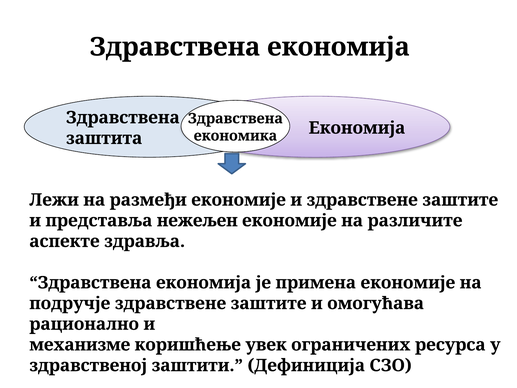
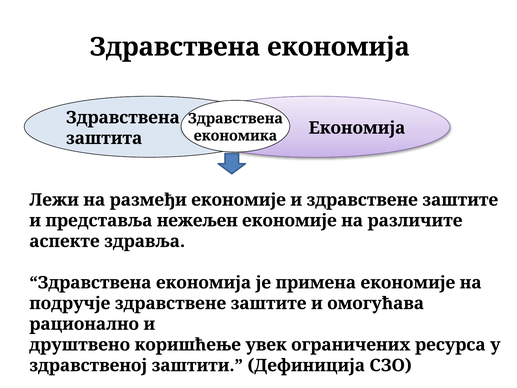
механизме: механизме -> друштвено
